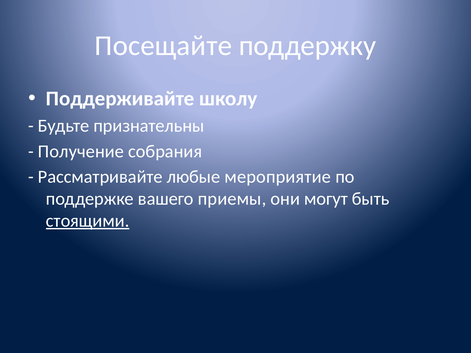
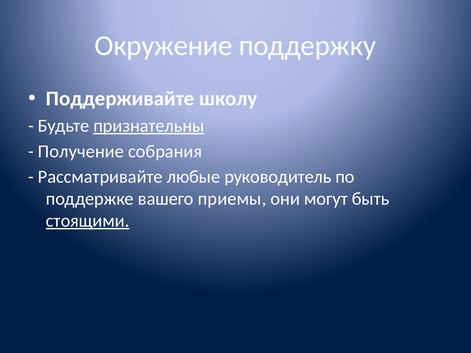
Посещайте: Посещайте -> Окружение
признательны underline: none -> present
мероприятие: мероприятие -> руководитель
